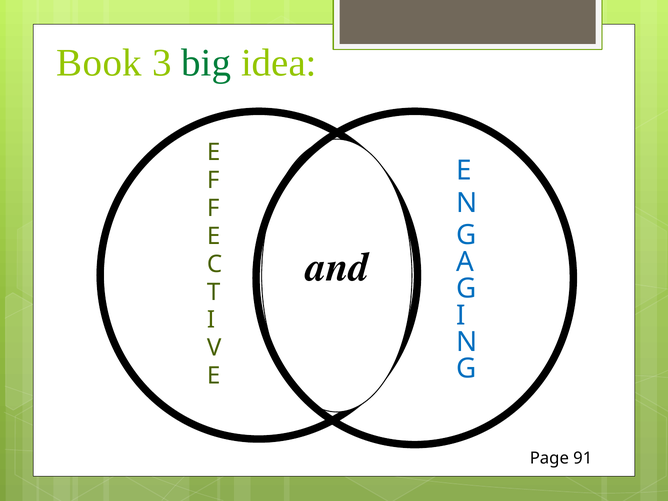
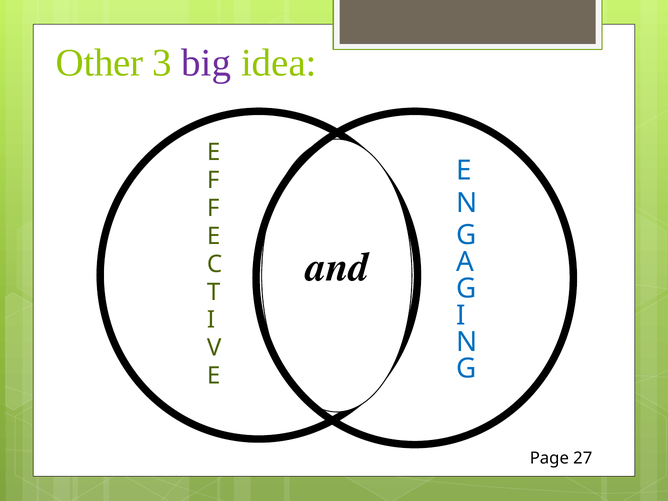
Book: Book -> Other
big colour: green -> purple
91: 91 -> 27
